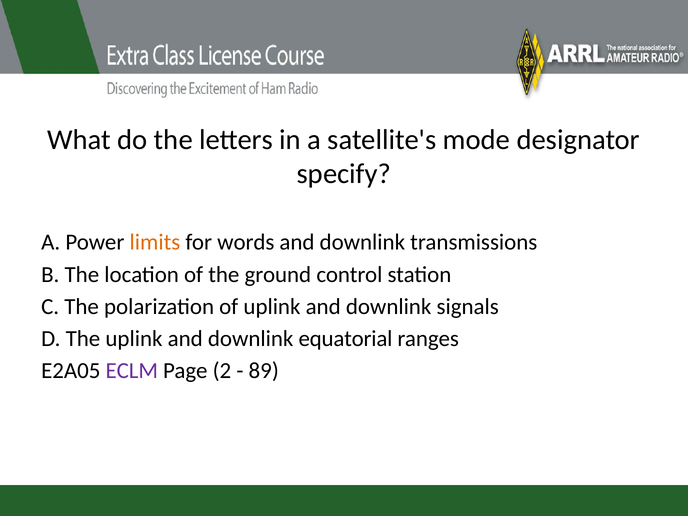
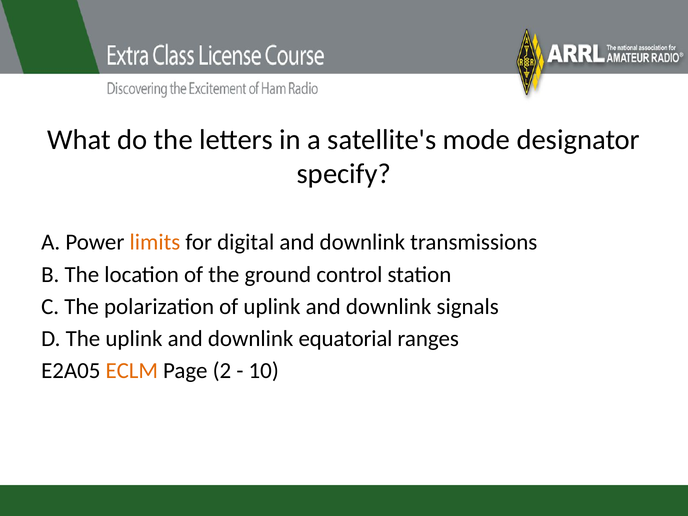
words: words -> digital
ECLM colour: purple -> orange
89: 89 -> 10
